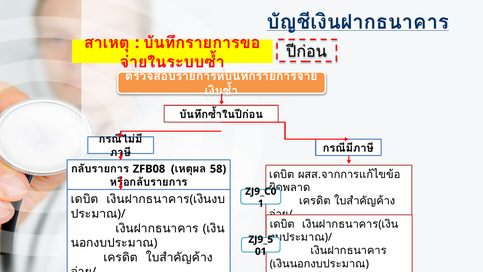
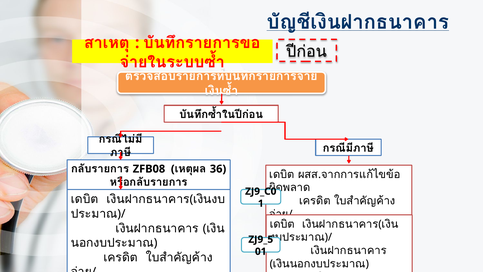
58: 58 -> 36
